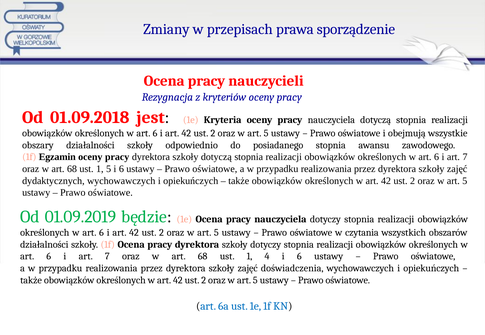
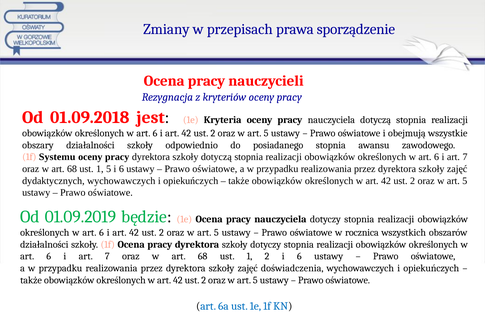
Egzamin: Egzamin -> Systemu
czytania: czytania -> rocznica
1 4: 4 -> 2
